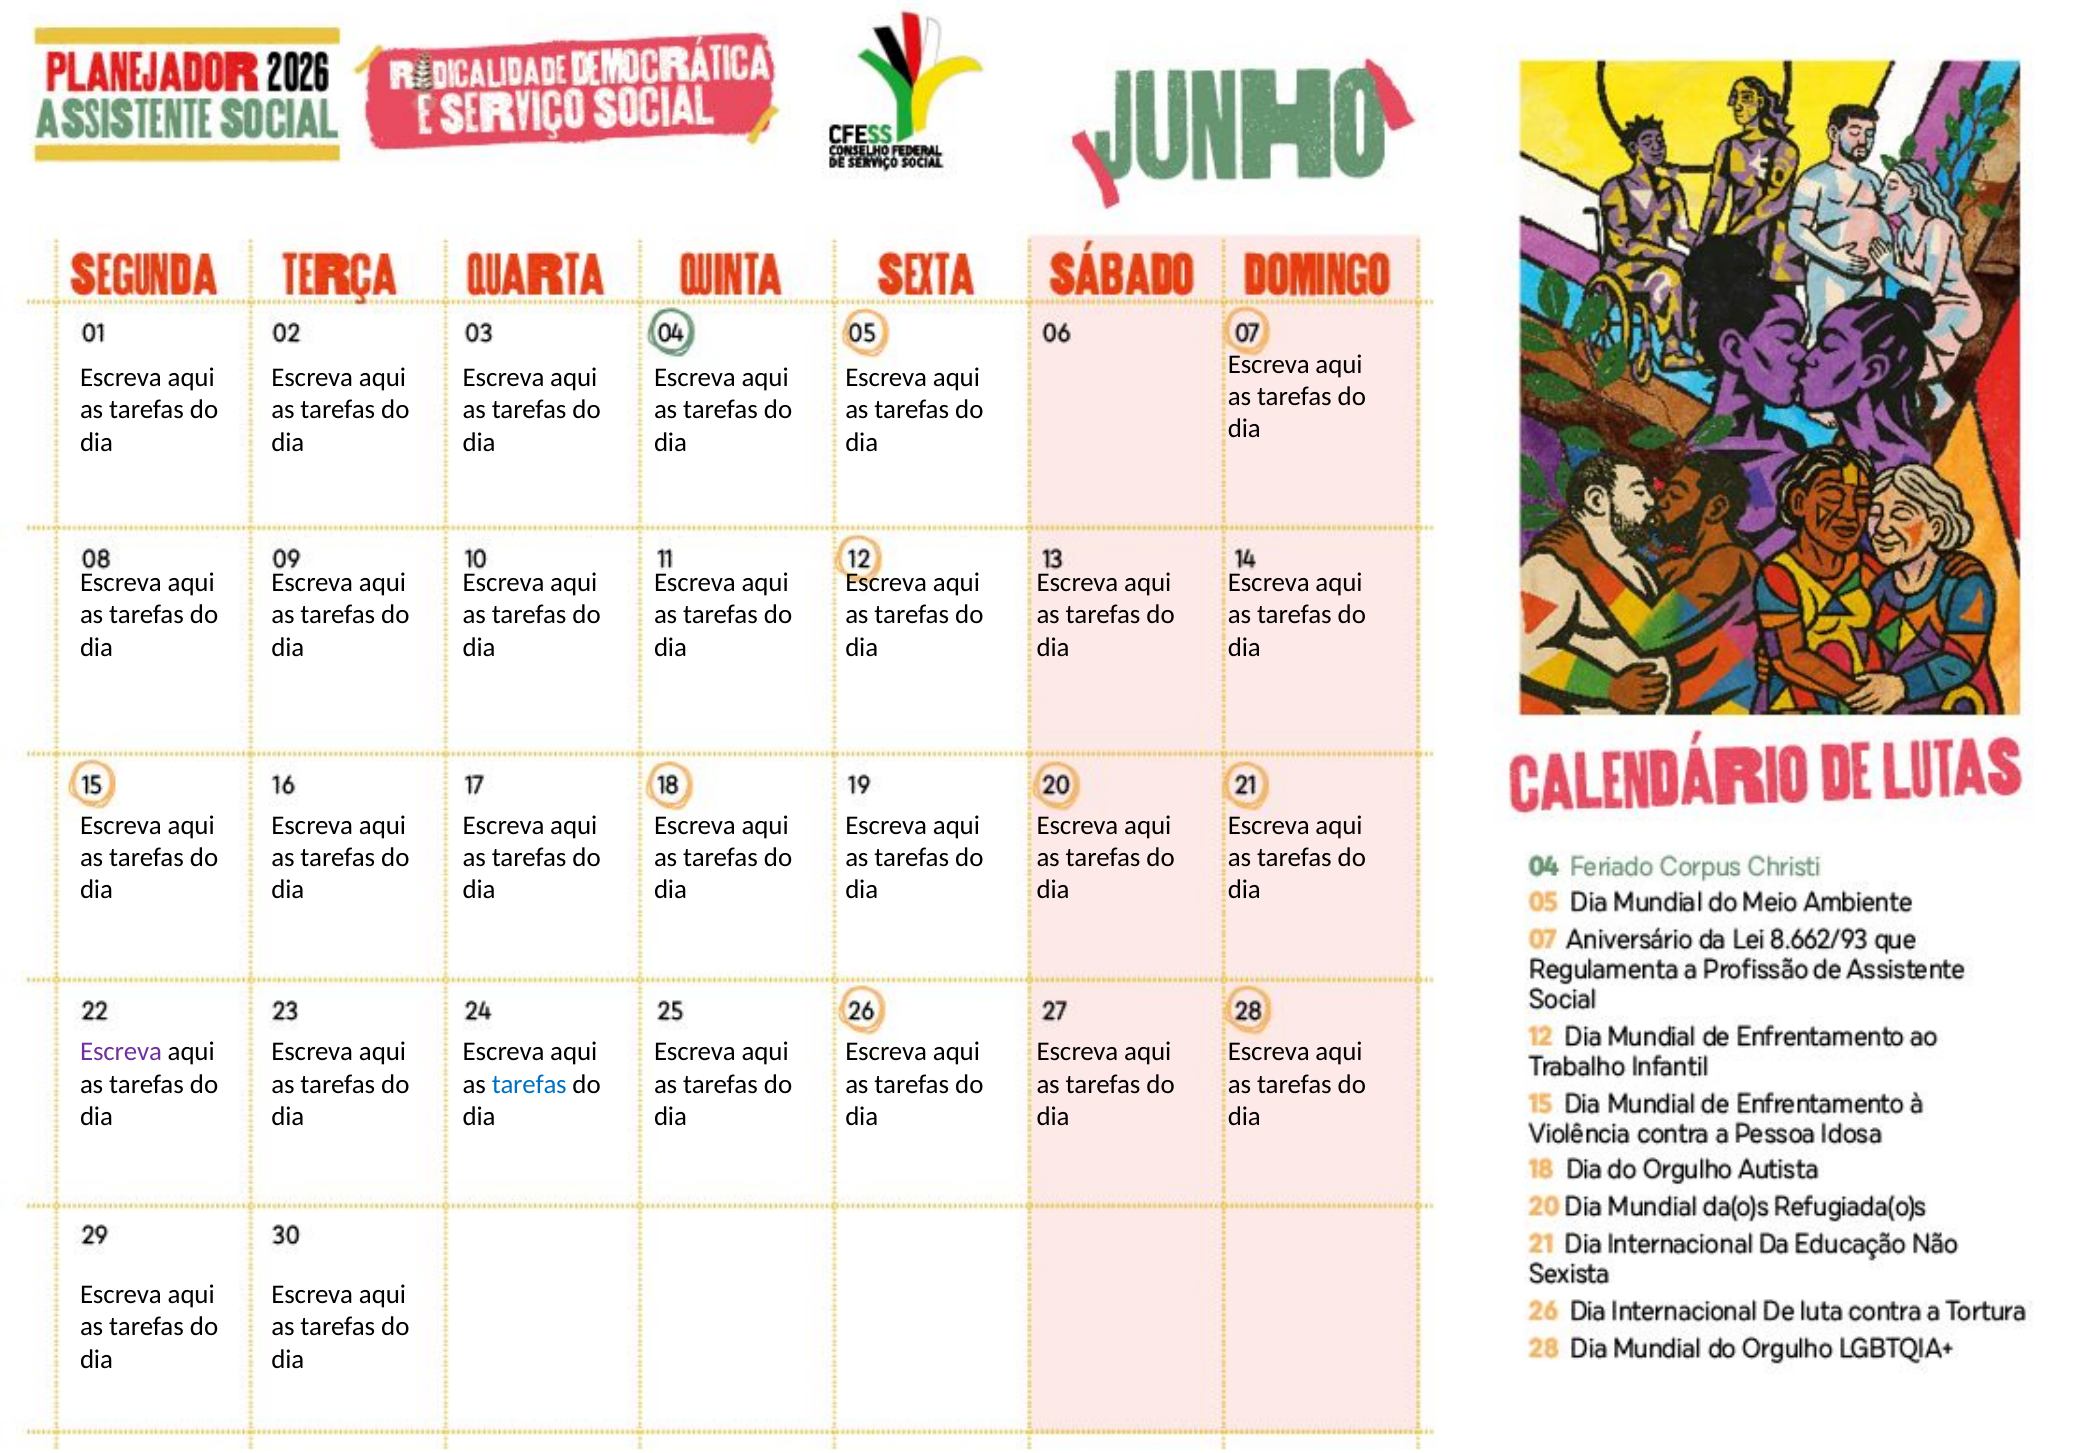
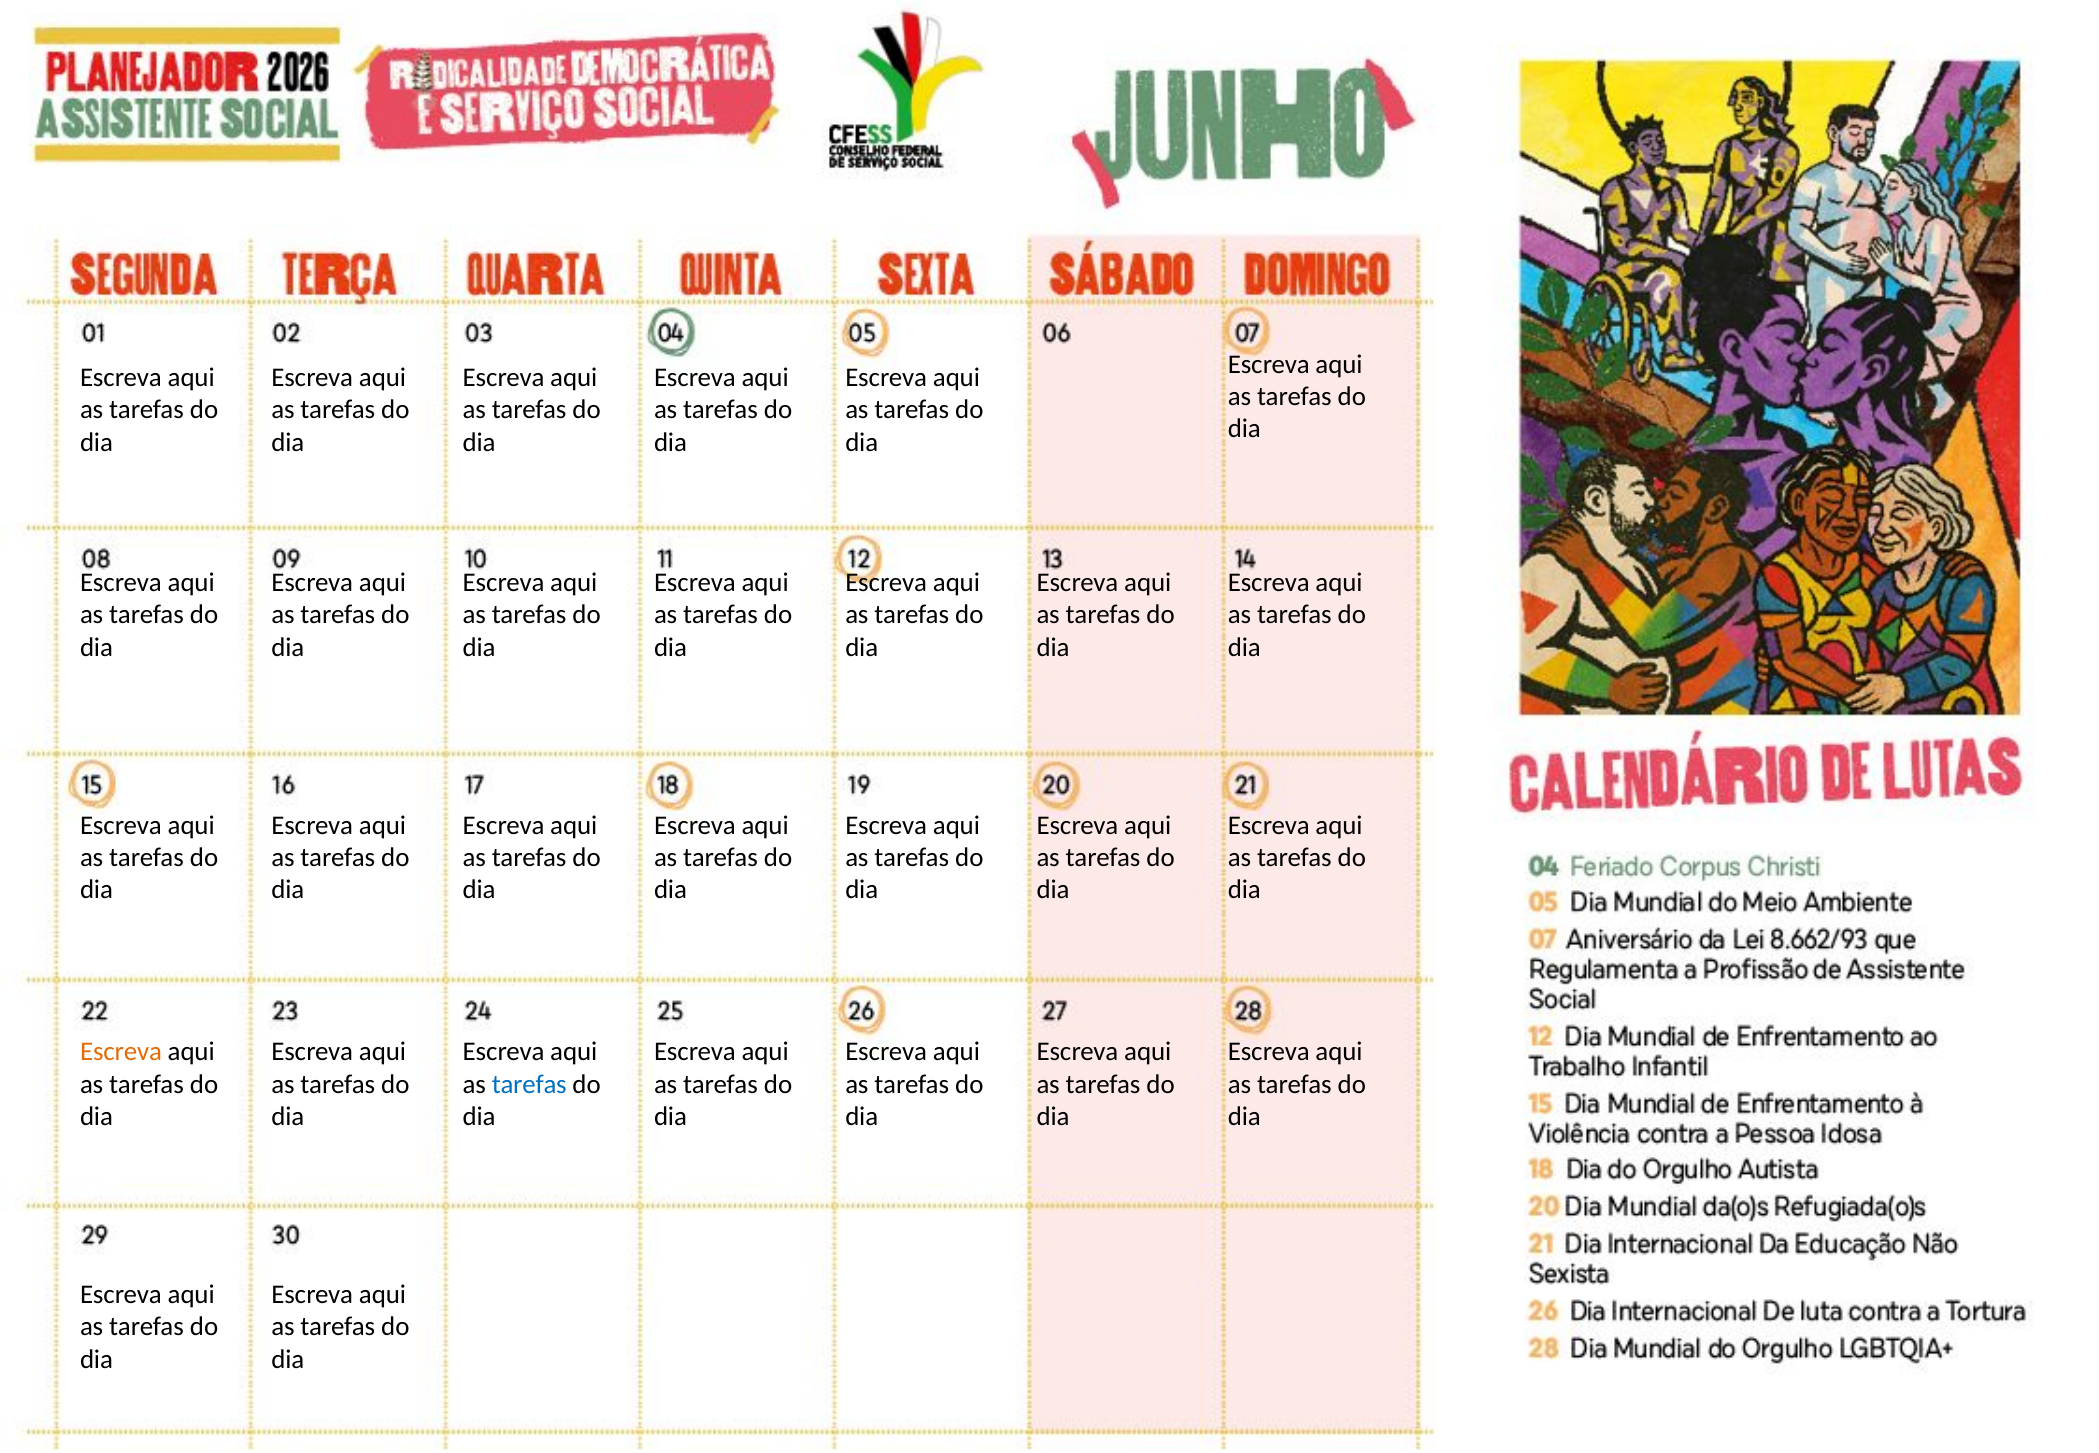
Escreva at (121, 1052) colour: purple -> orange
